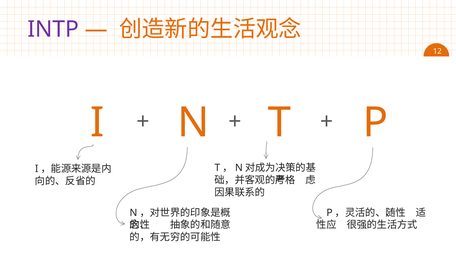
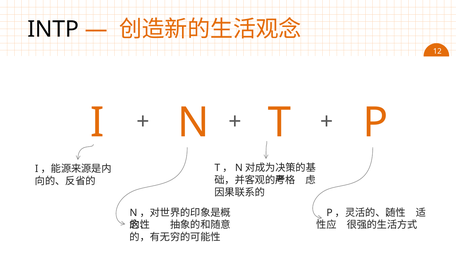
INTP colour: purple -> black
